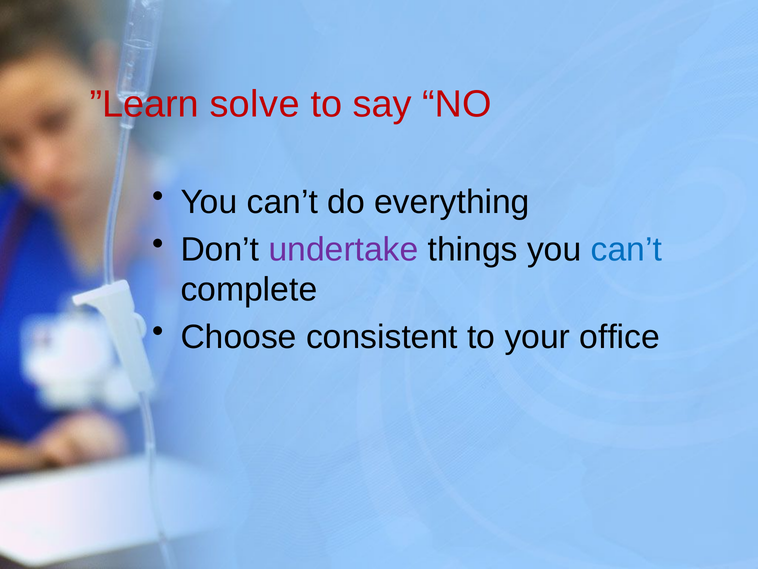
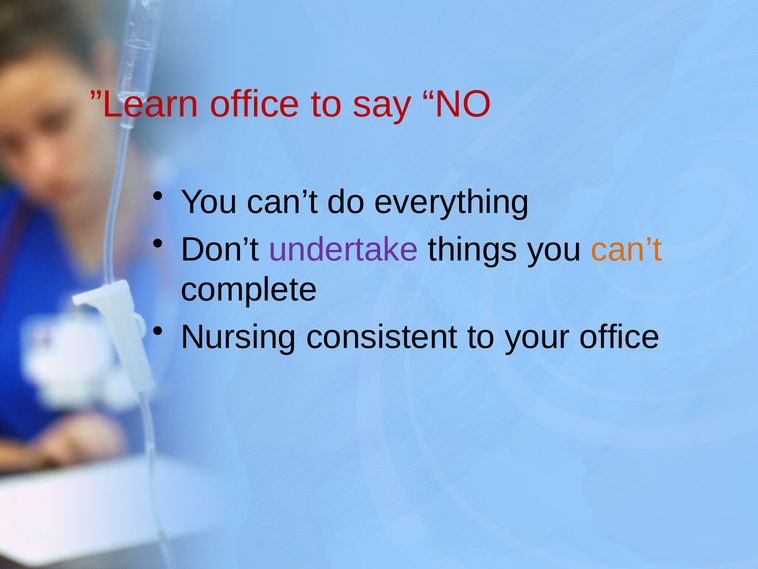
Learn solve: solve -> office
can’t at (626, 249) colour: blue -> orange
Choose: Choose -> Nursing
